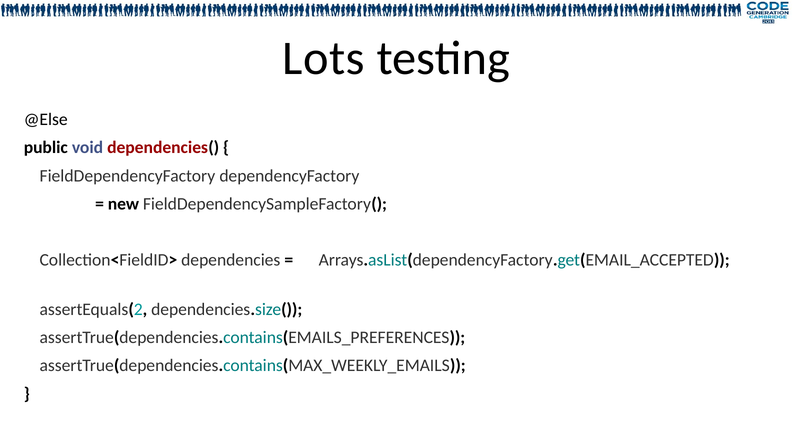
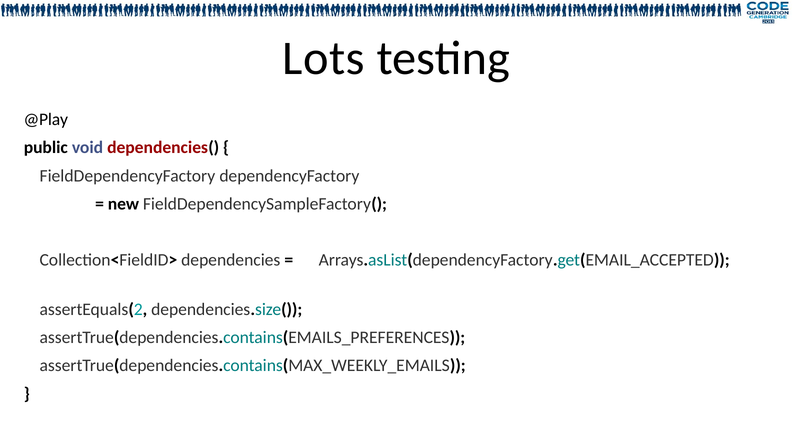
@Else: @Else -> @Play
